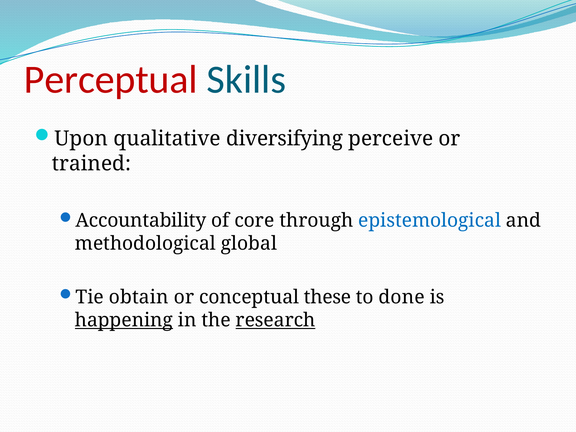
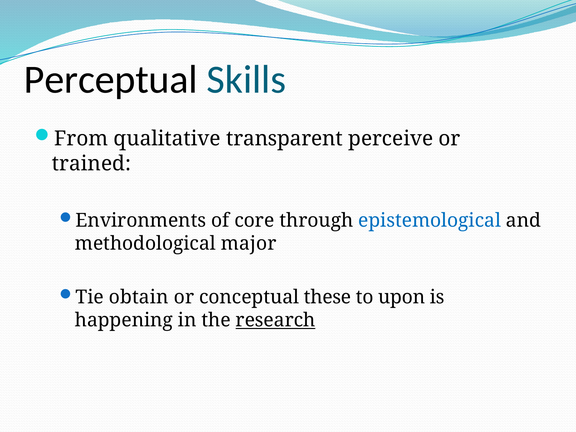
Perceptual colour: red -> black
Upon: Upon -> From
diversifying: diversifying -> transparent
Accountability: Accountability -> Environments
global: global -> major
done: done -> upon
happening underline: present -> none
